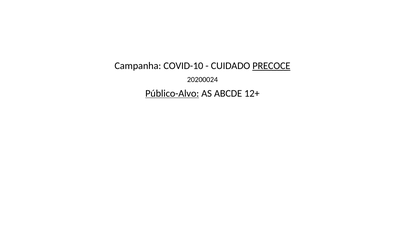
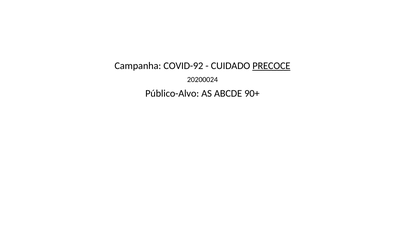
COVID-10: COVID-10 -> COVID-92
Público-Alvo underline: present -> none
12+: 12+ -> 90+
